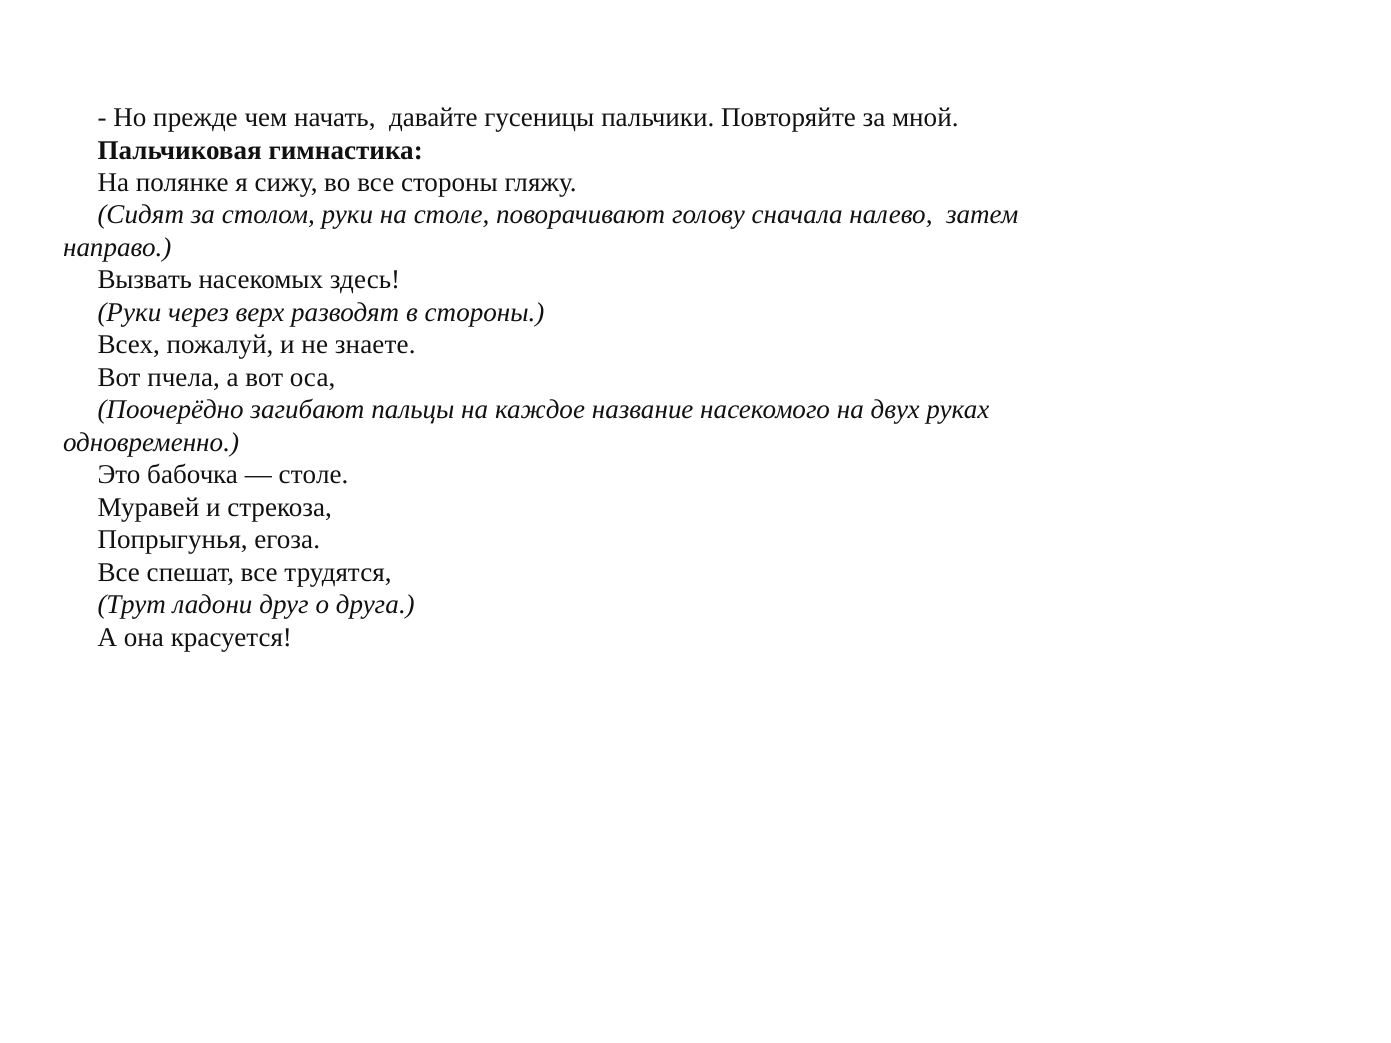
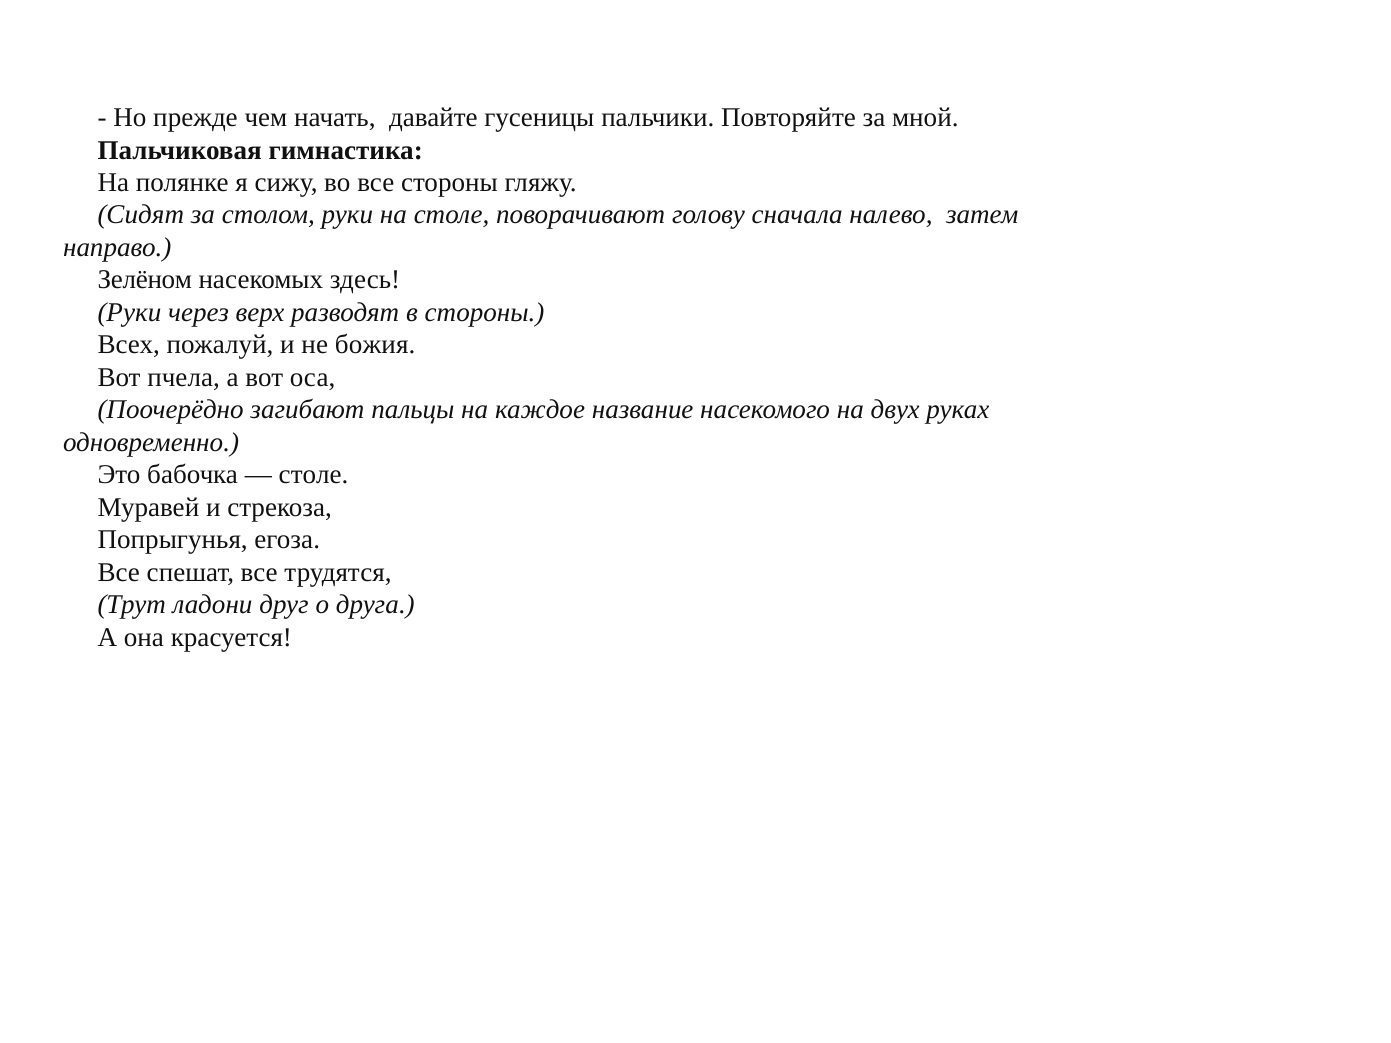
Вызвать: Вызвать -> Зелёном
знаете: знаете -> божия
